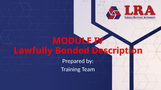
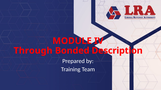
Lawfully: Lawfully -> Through
